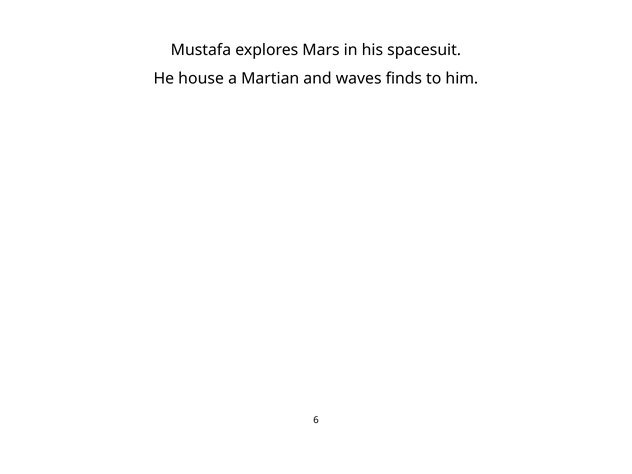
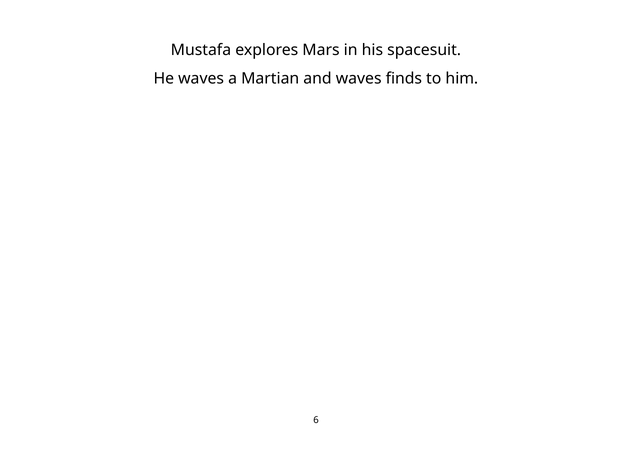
He house: house -> waves
